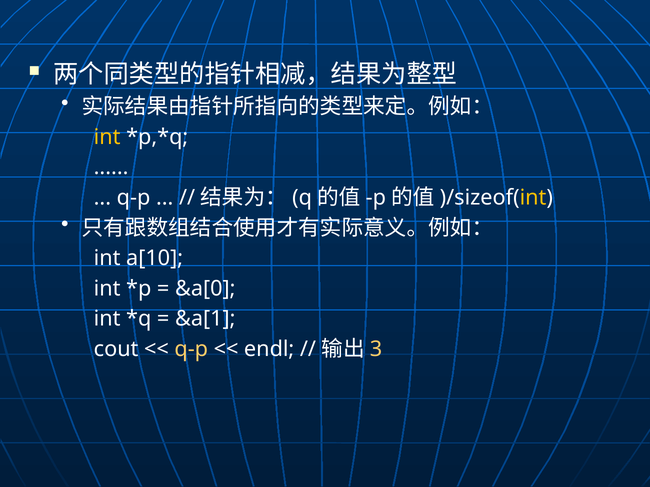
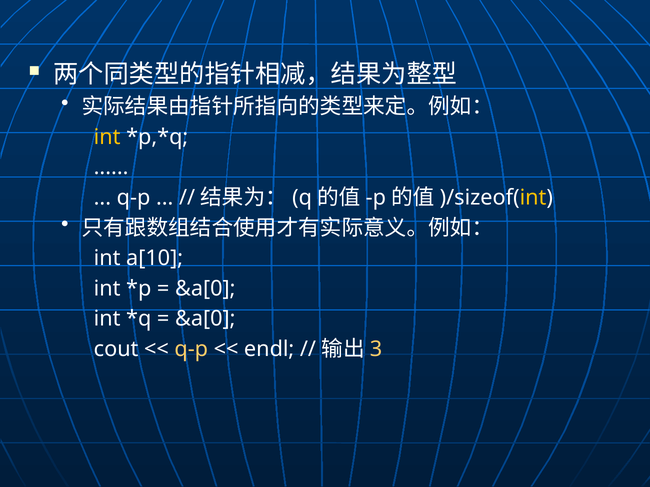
&a[1 at (205, 319): &a[1 -> &a[0
